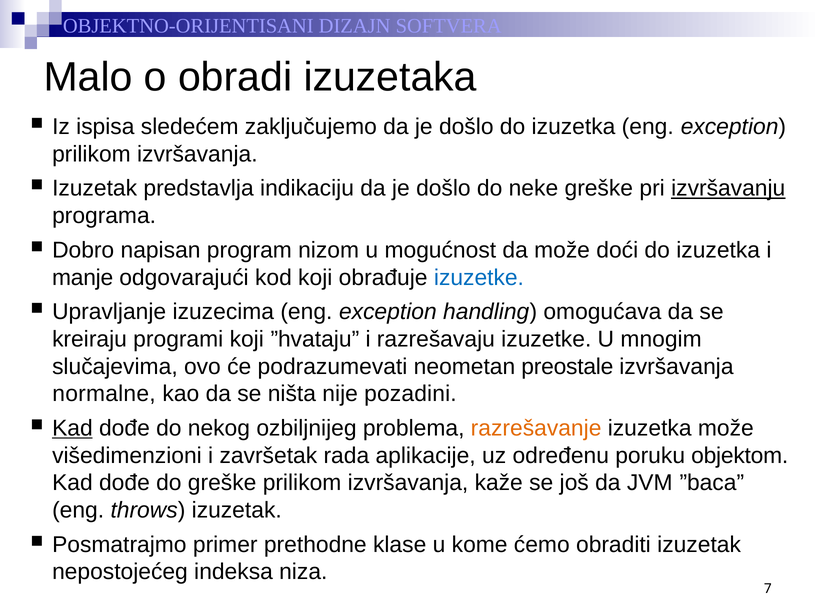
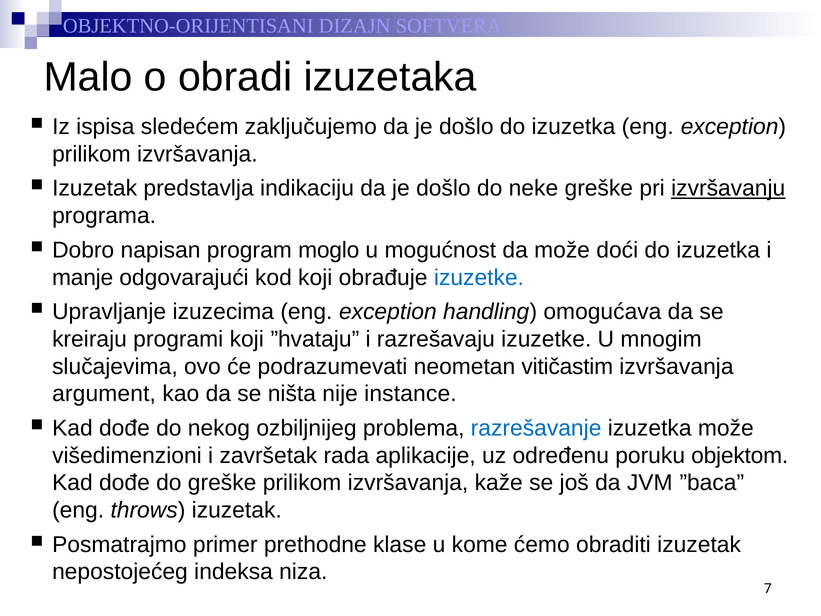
nizom: nizom -> moglo
preostale: preostale -> vitičastim
normalne: normalne -> argument
pozadini: pozadini -> instance
Kad at (72, 428) underline: present -> none
razrešavanje colour: orange -> blue
